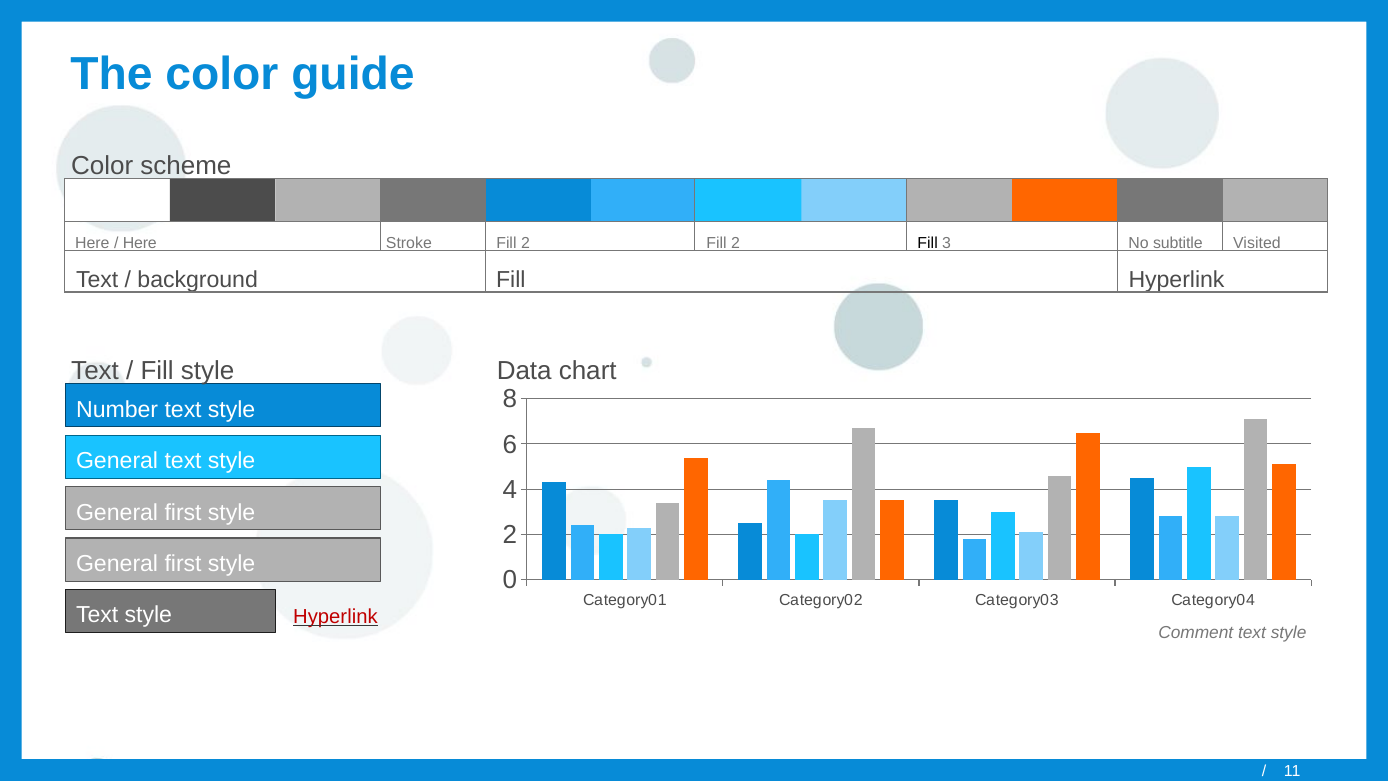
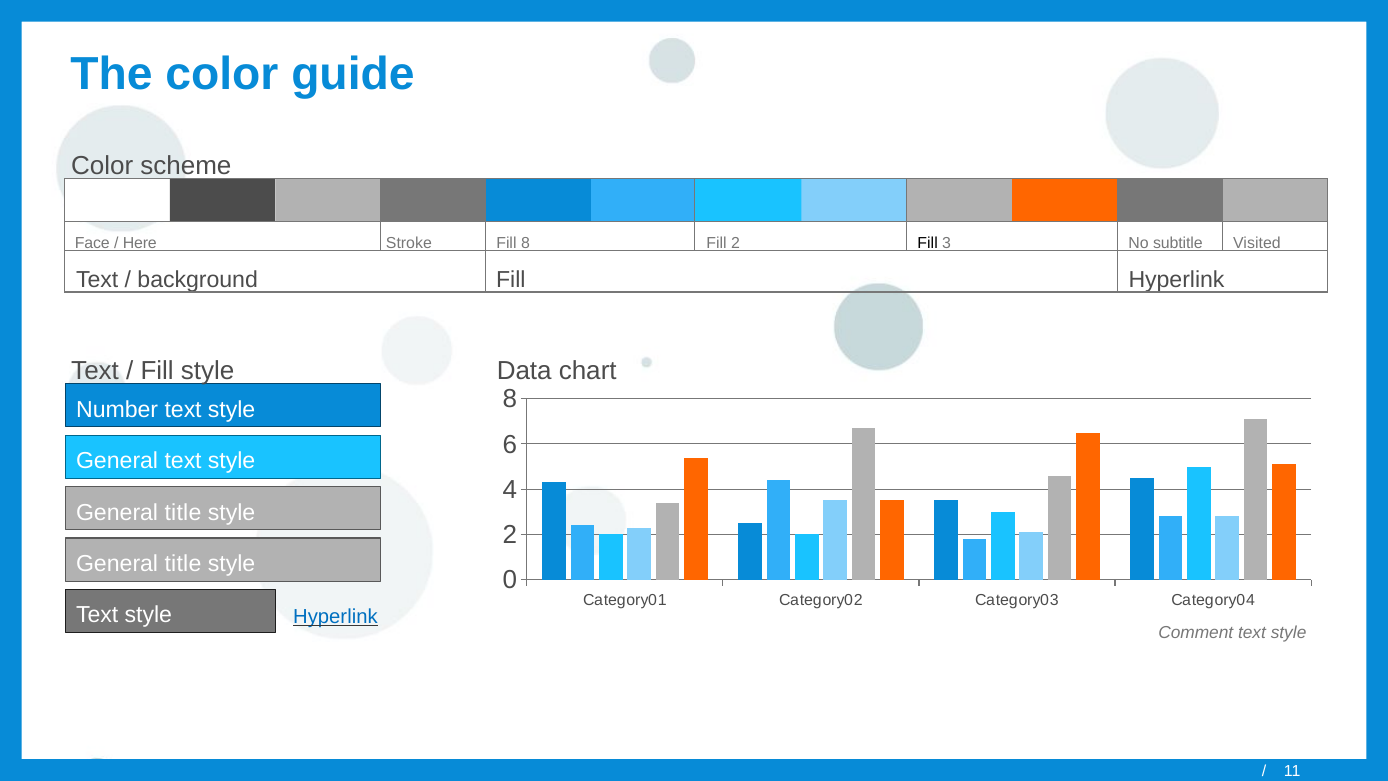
Here at (92, 243): Here -> Face
2 at (525, 243): 2 -> 8
first at (183, 512): first -> title
first at (183, 564): first -> title
Hyperlink at (335, 617) colour: red -> blue
